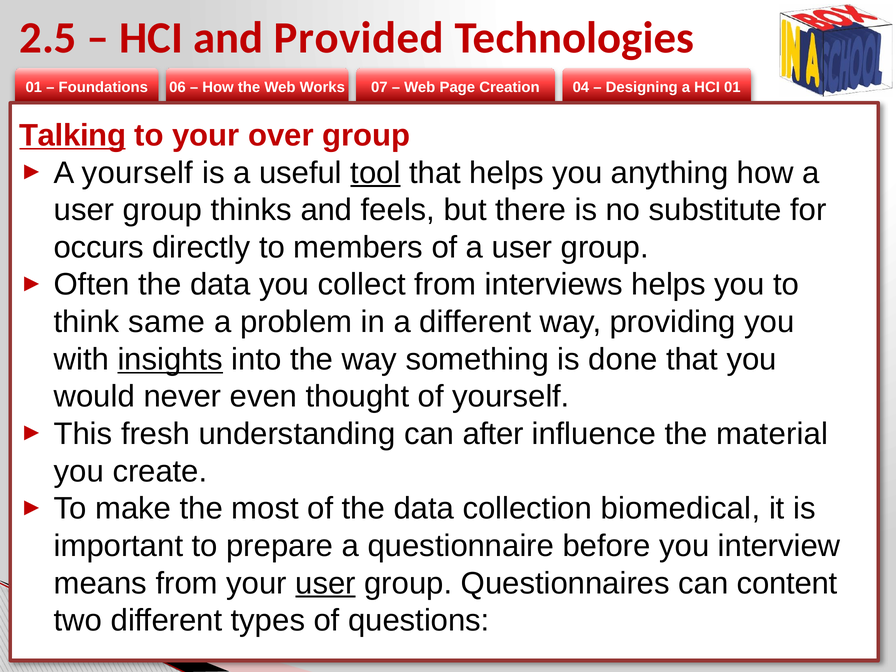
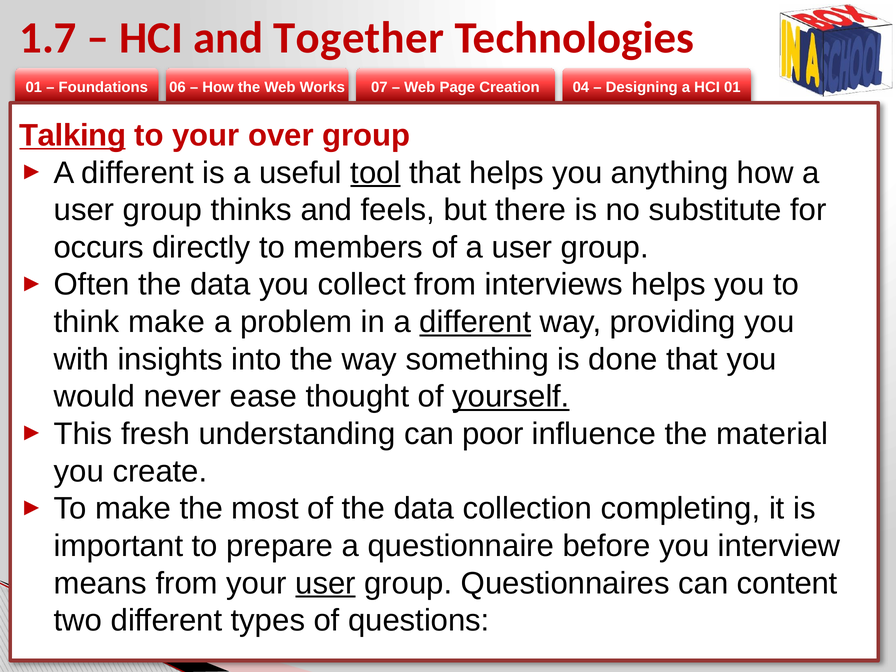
2.5: 2.5 -> 1.7
Provided: Provided -> Together
yourself at (137, 173): yourself -> different
think same: same -> make
different at (475, 322) underline: none -> present
insights underline: present -> none
even: even -> ease
yourself at (511, 397) underline: none -> present
after: after -> poor
biomedical: biomedical -> completing
